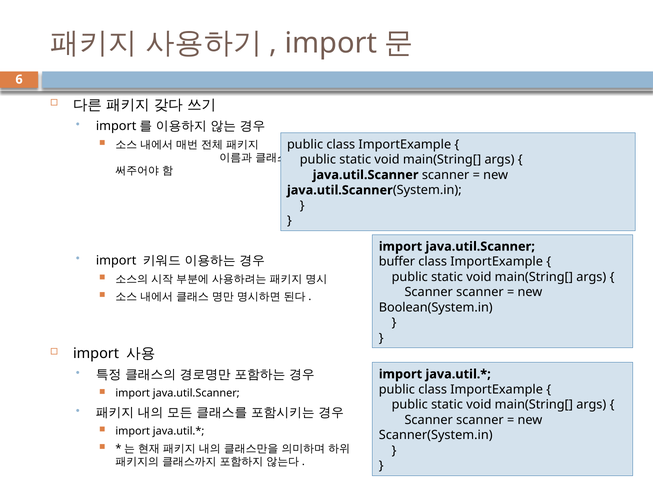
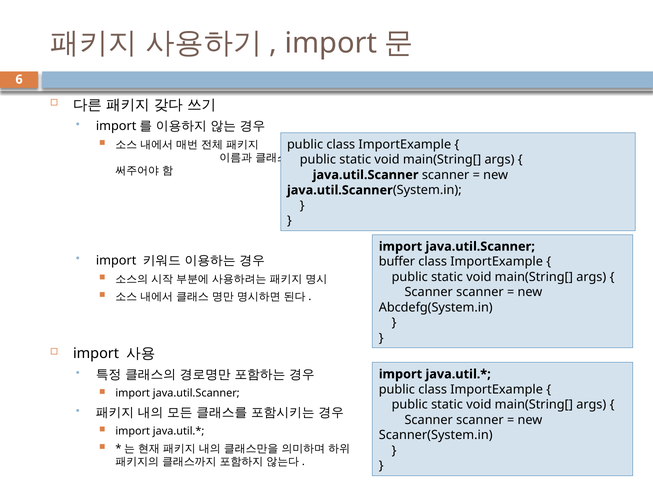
Boolean(System.in: Boolean(System.in -> Abcdefg(System.in
